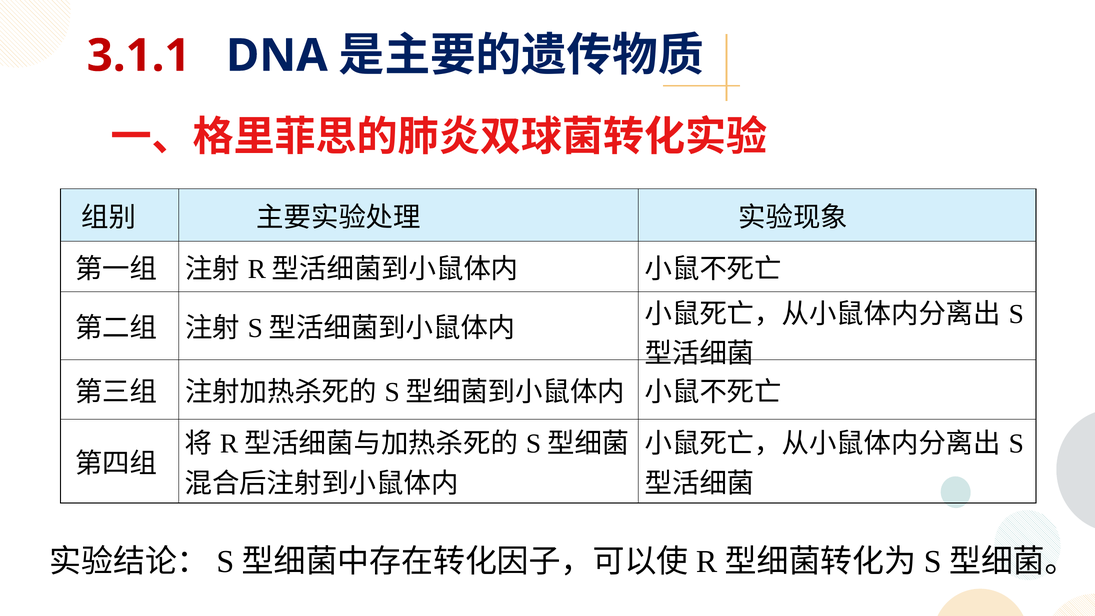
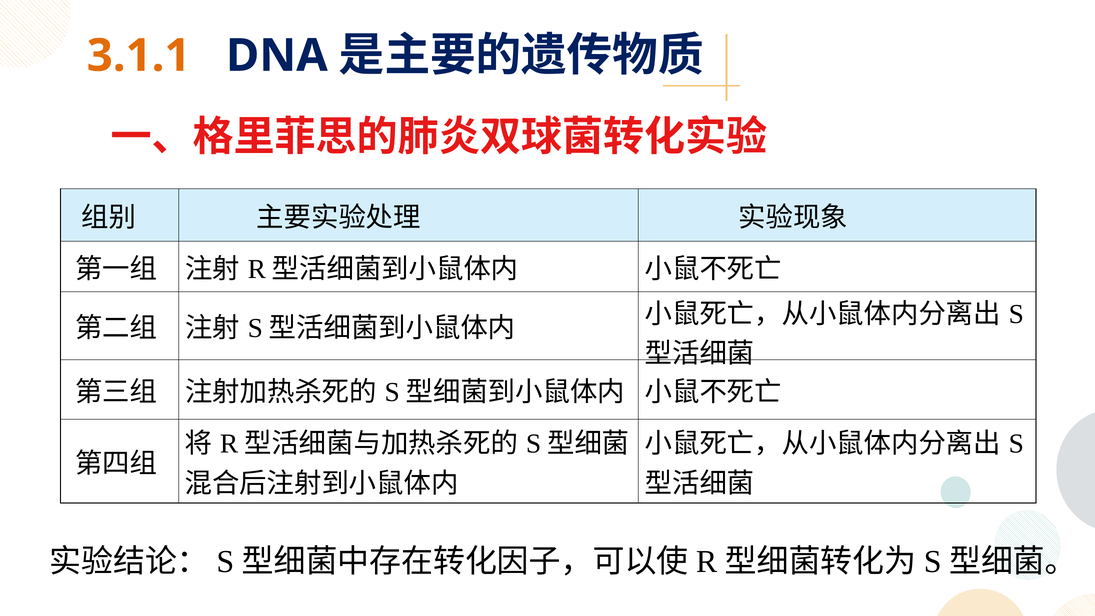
3.1.1 colour: red -> orange
